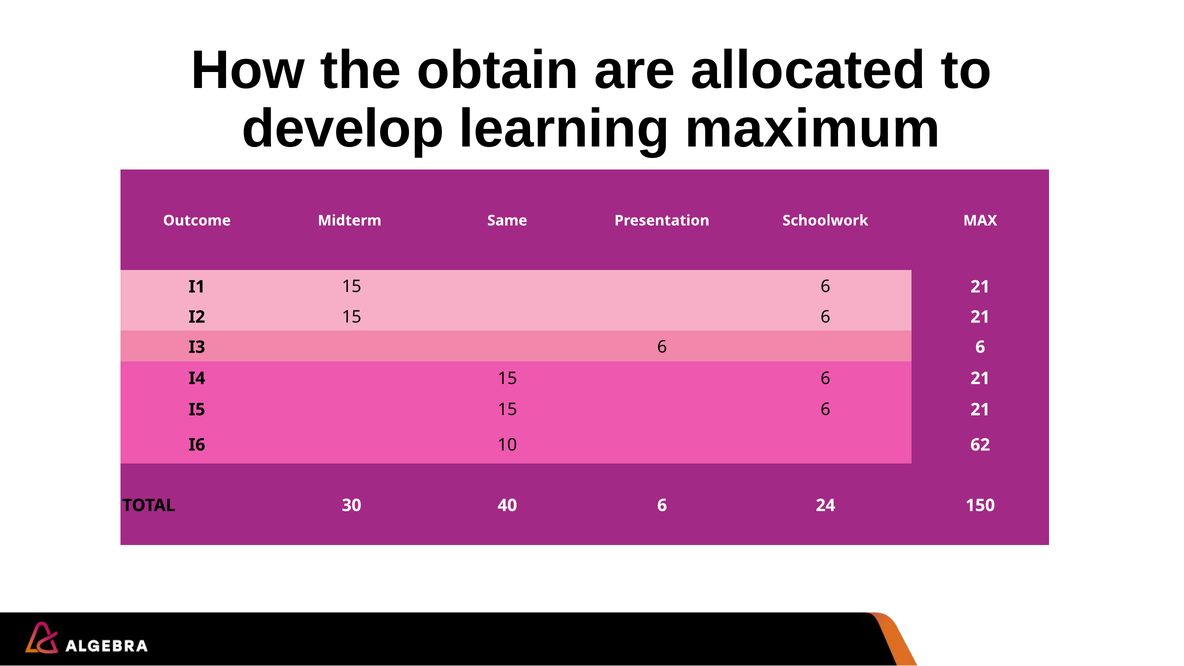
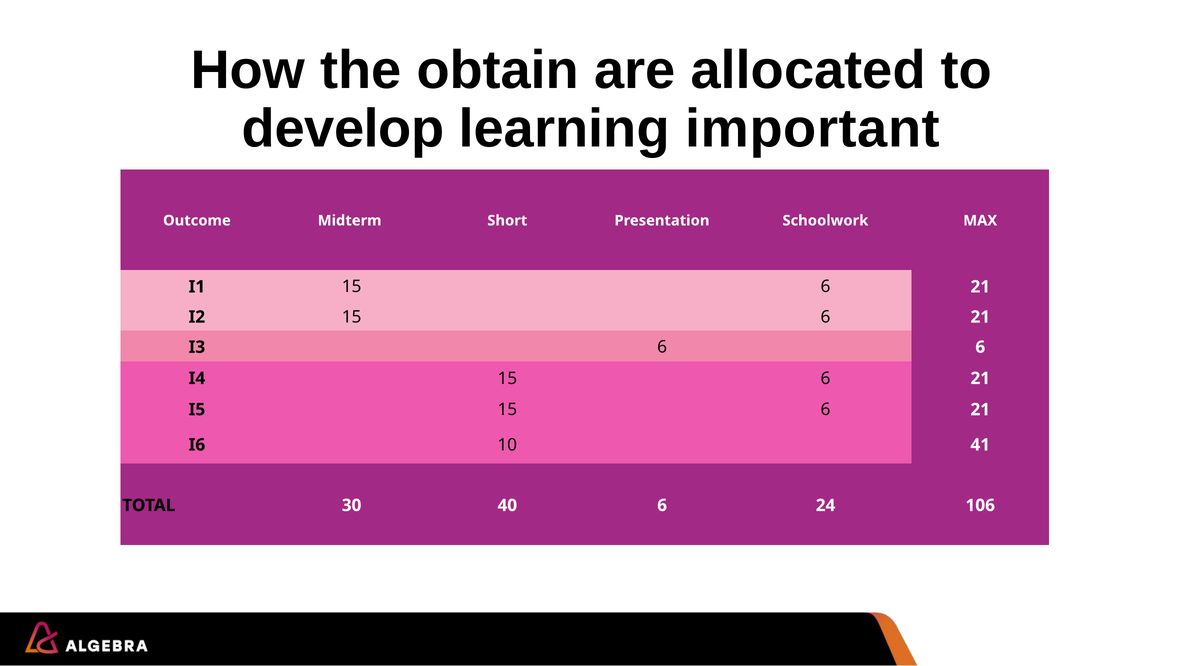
maximum: maximum -> important
Same: Same -> Short
62: 62 -> 41
150: 150 -> 106
